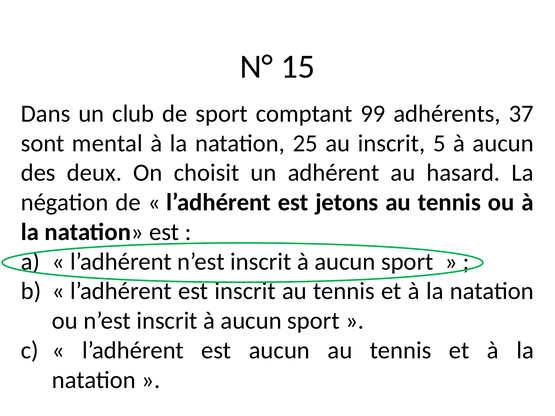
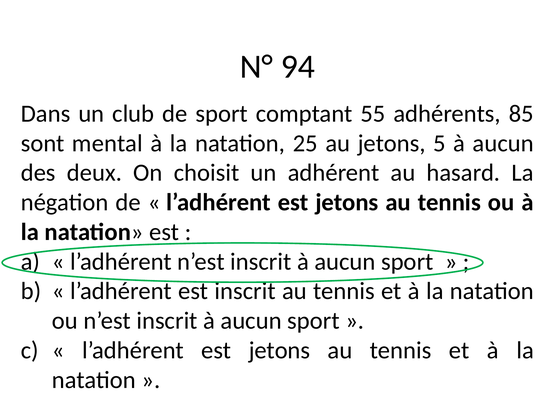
15: 15 -> 94
99: 99 -> 55
37: 37 -> 85
au inscrit: inscrit -> jetons
aucun at (279, 351): aucun -> jetons
